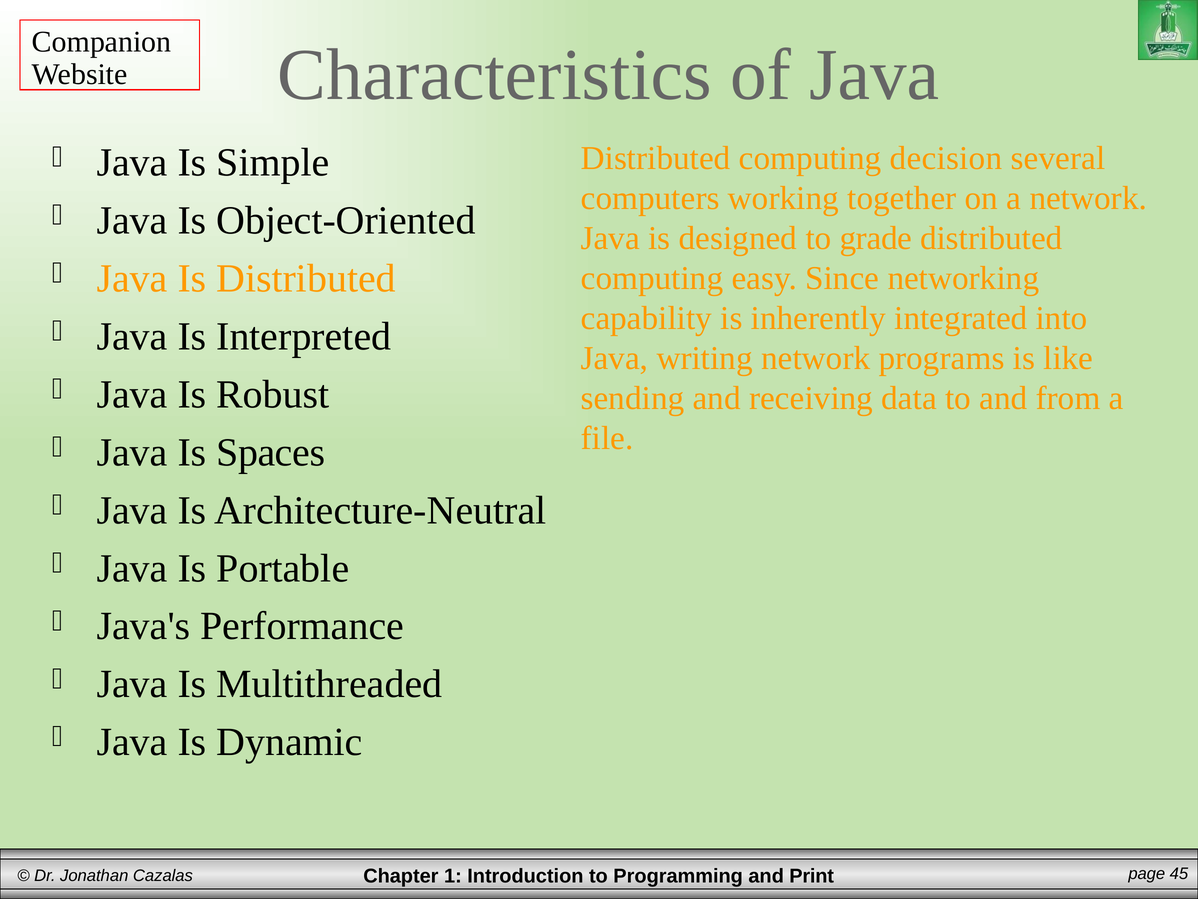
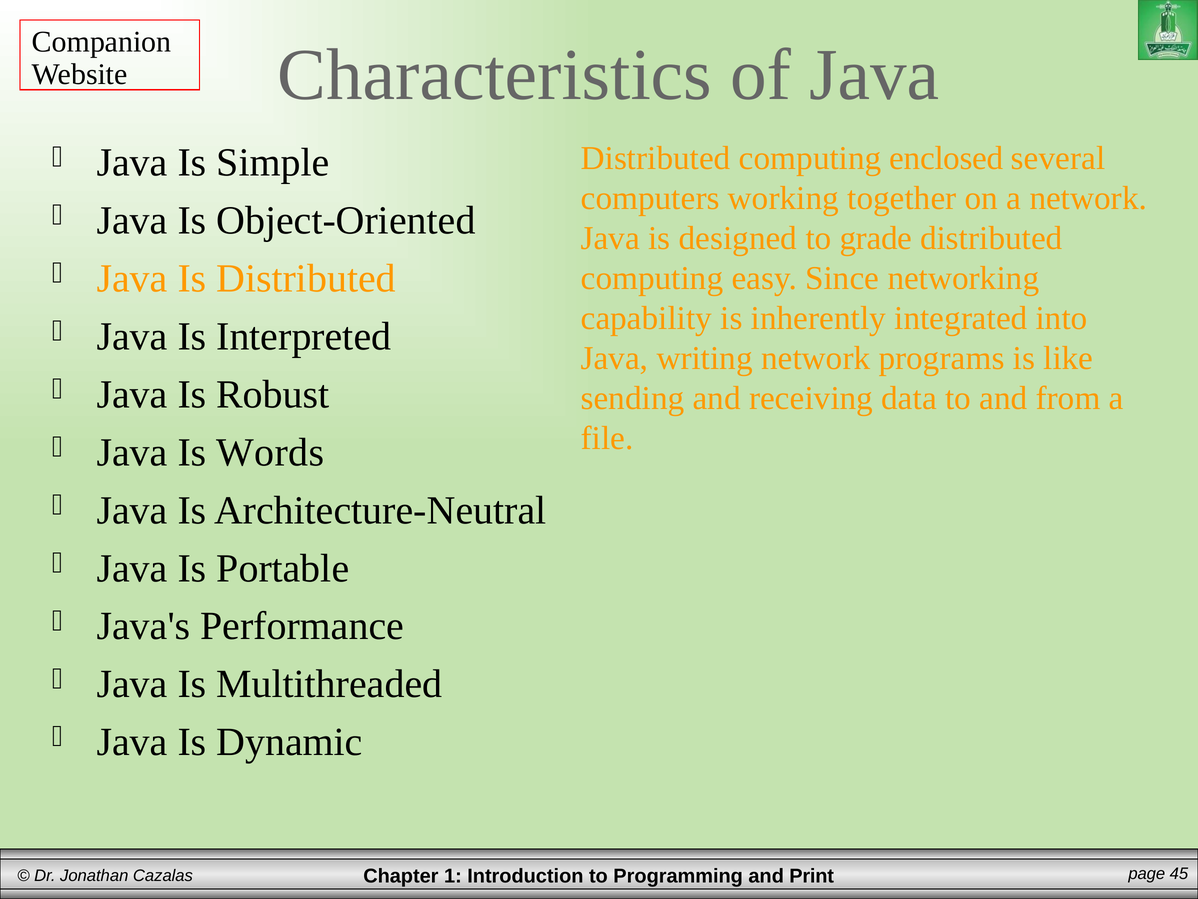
decision: decision -> enclosed
Spaces: Spaces -> Words
